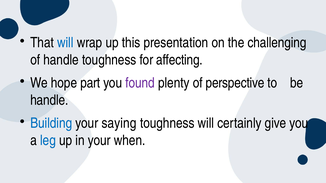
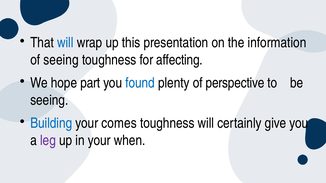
challenging: challenging -> information
of handle: handle -> seeing
found colour: purple -> blue
handle at (49, 100): handle -> seeing
saying: saying -> comes
leg colour: blue -> purple
